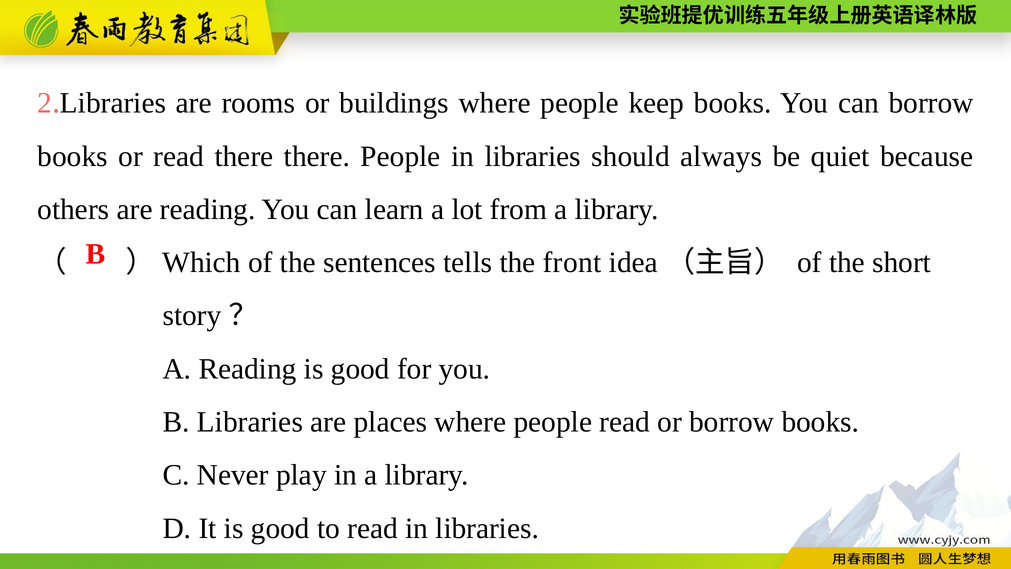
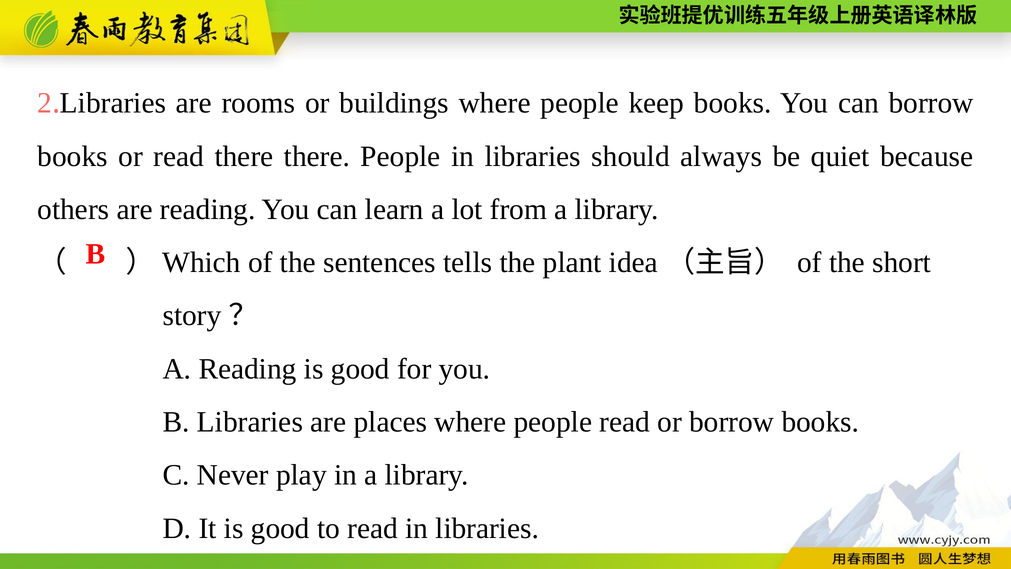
front: front -> plant
